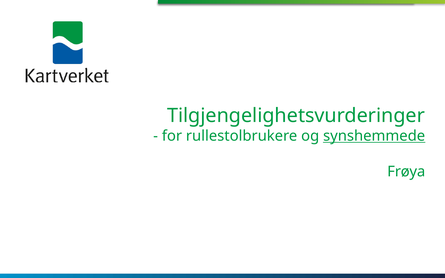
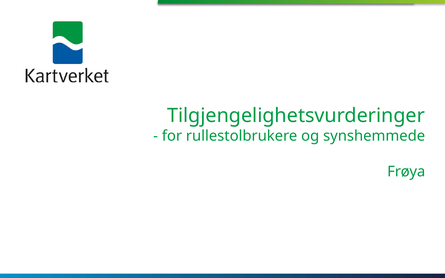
synshemmede underline: present -> none
